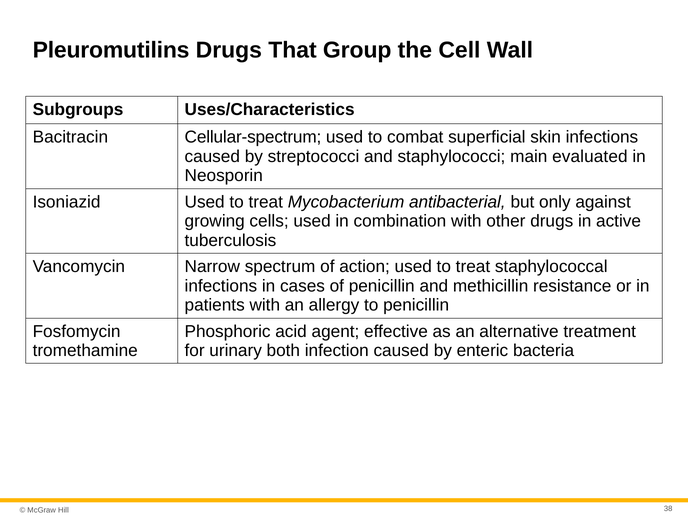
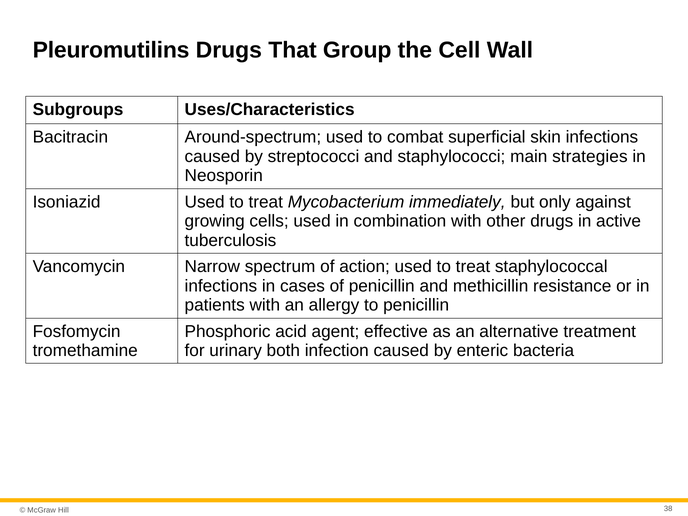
Cellular-spectrum: Cellular-spectrum -> Around-spectrum
evaluated: evaluated -> strategies
antibacterial: antibacterial -> immediately
